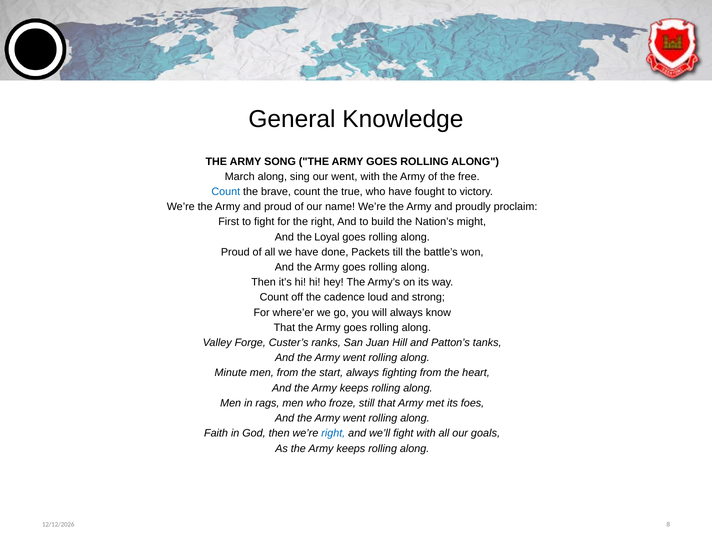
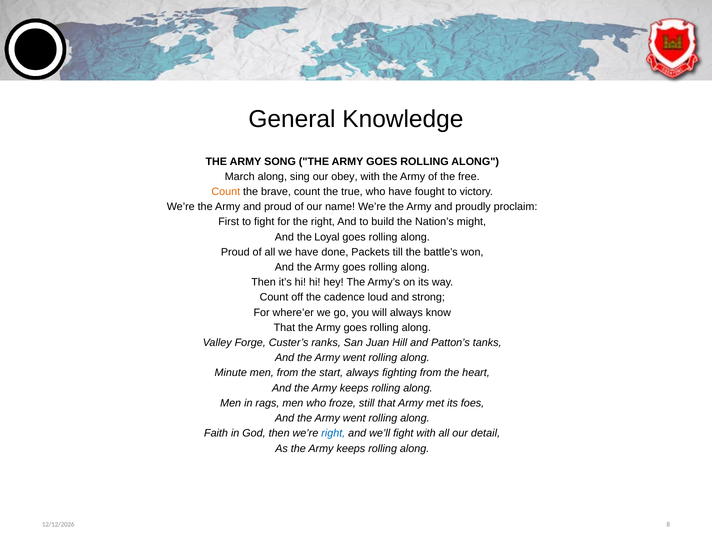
our went: went -> obey
Count at (226, 192) colour: blue -> orange
goals: goals -> detail
